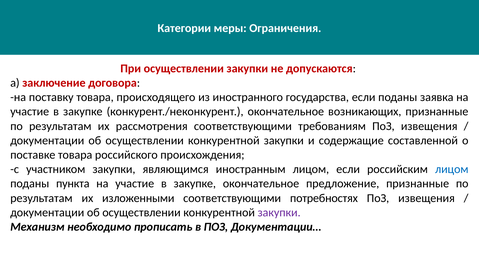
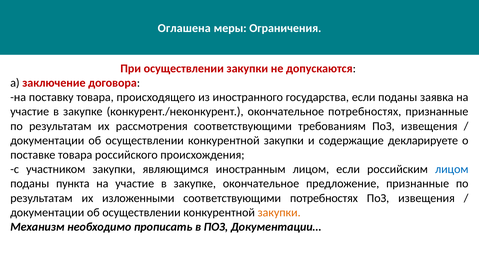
Категории: Категории -> Оглашена
окончательное возникающих: возникающих -> потребностях
составленной: составленной -> декларируете
закупки at (279, 212) colour: purple -> orange
